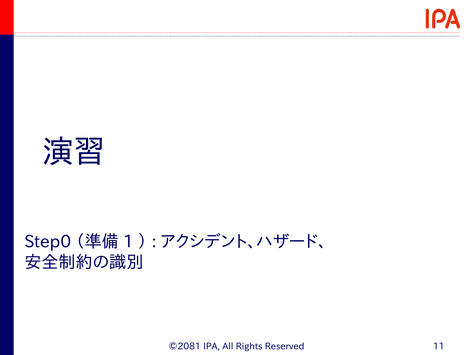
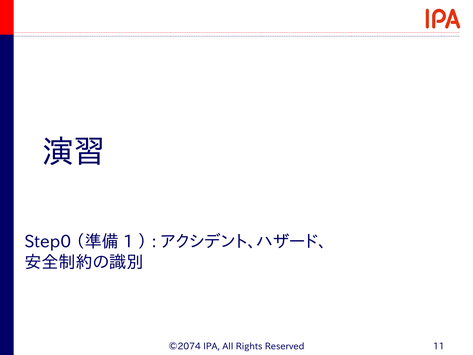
©2081: ©2081 -> ©2074
